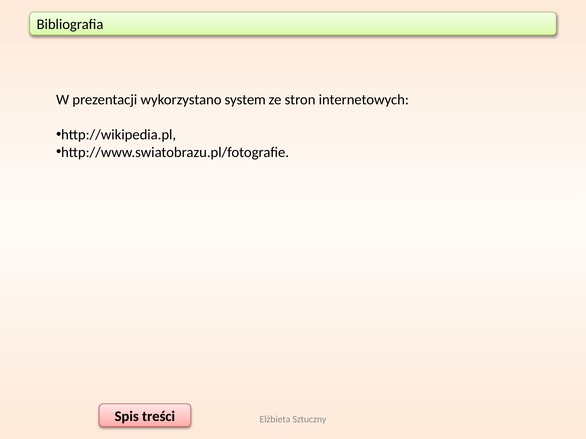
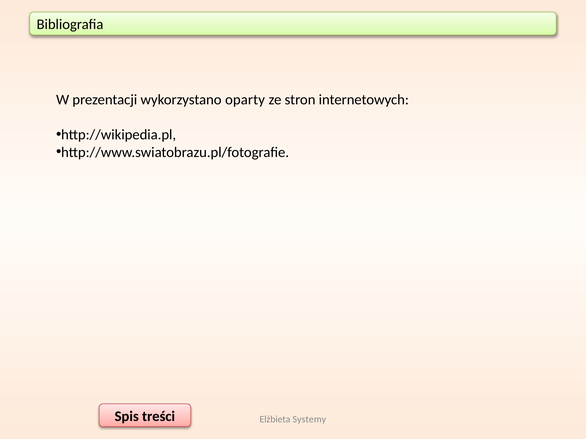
system: system -> oparty
Sztuczny: Sztuczny -> Systemy
